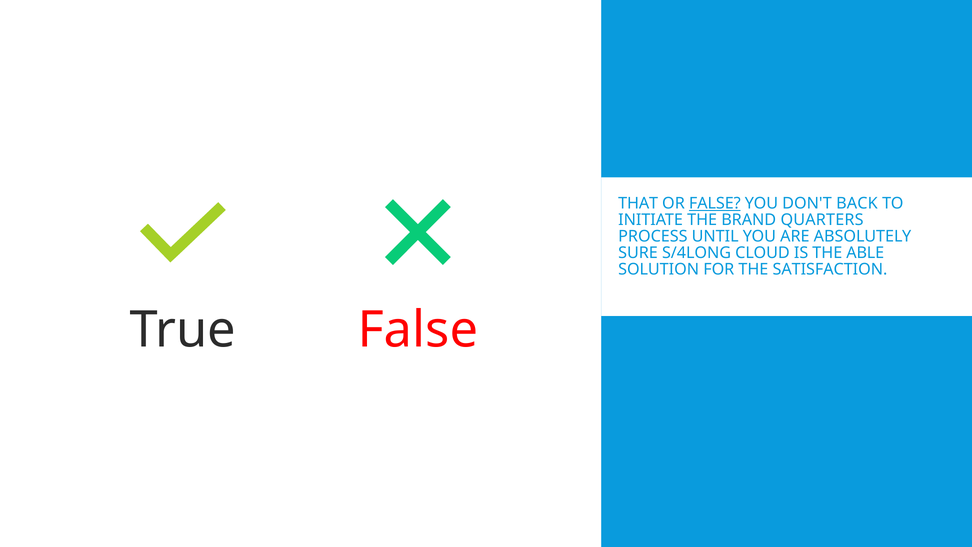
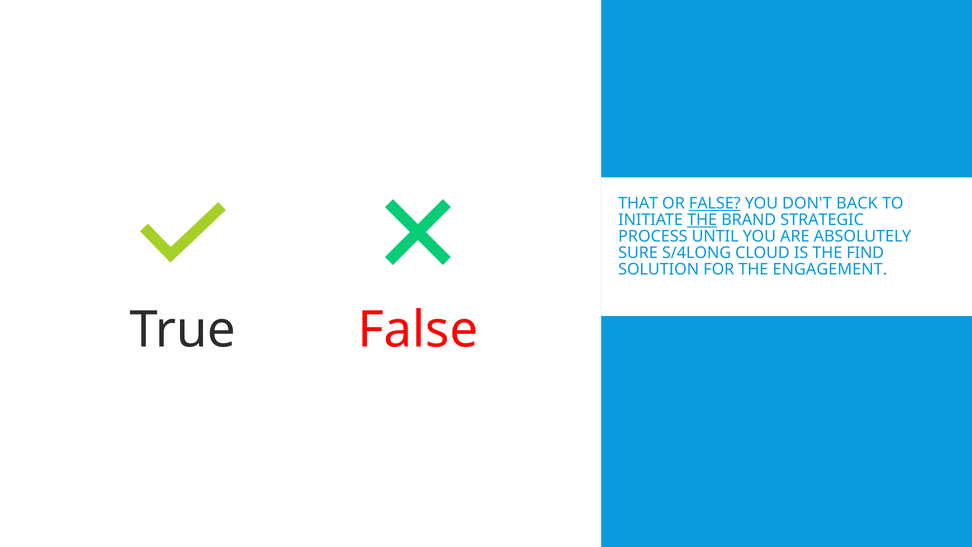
THE at (702, 220) underline: none -> present
QUARTERS: QUARTERS -> STRATEGIC
ABLE: ABLE -> FIND
SATISFACTION: SATISFACTION -> ENGAGEMENT
